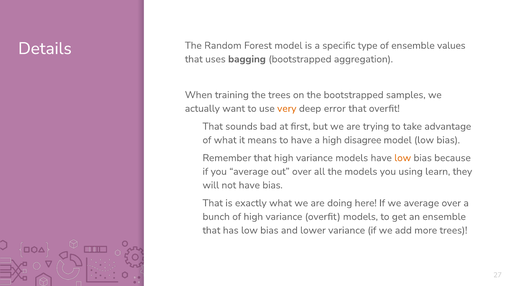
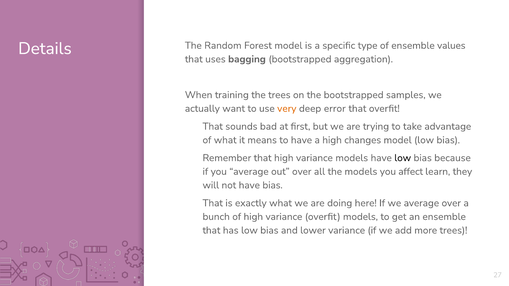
disagree: disagree -> changes
low at (403, 158) colour: orange -> black
using: using -> affect
